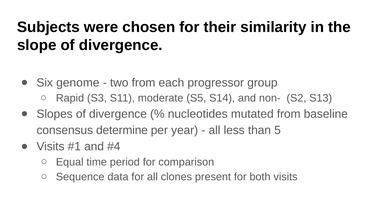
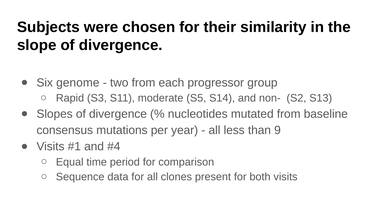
determine: determine -> mutations
5: 5 -> 9
